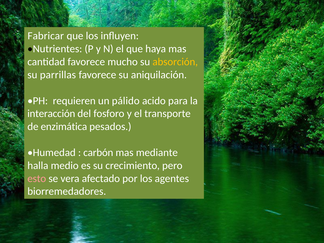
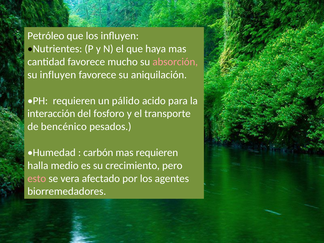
Fabricar: Fabricar -> Petróleo
absorción colour: yellow -> pink
su parrillas: parrillas -> influyen
enzimática: enzimática -> bencénico
mas mediante: mediante -> requieren
